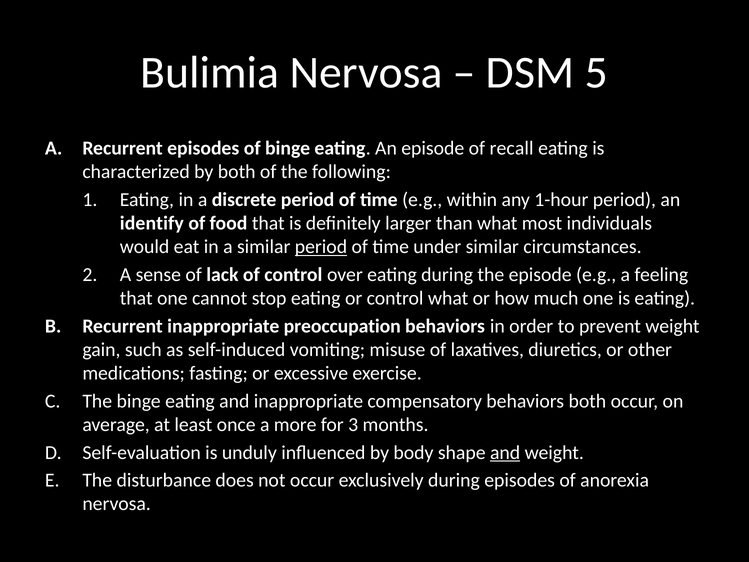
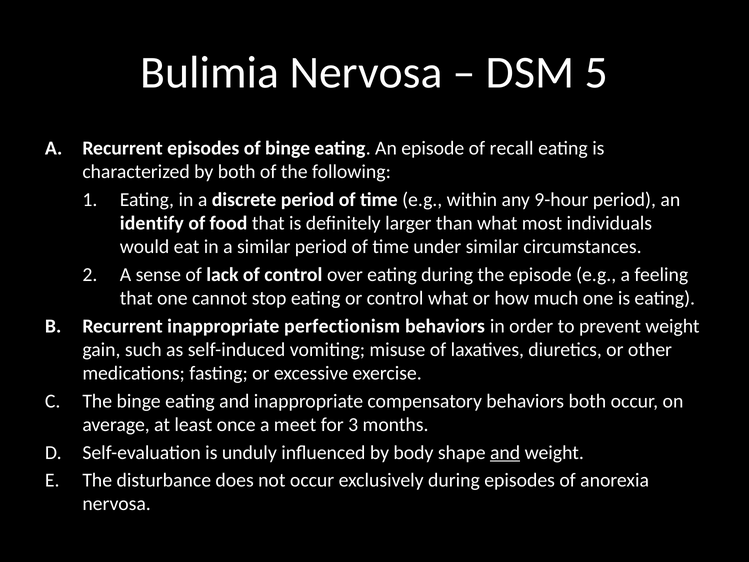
1-hour: 1-hour -> 9-hour
period at (321, 247) underline: present -> none
preoccupation: preoccupation -> perfectionism
more: more -> meet
